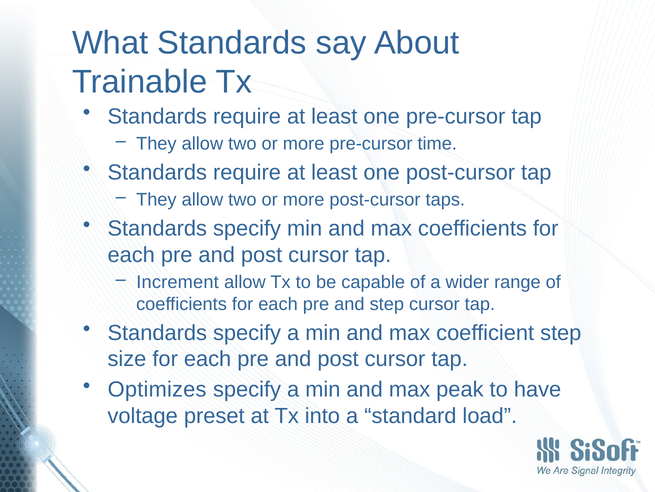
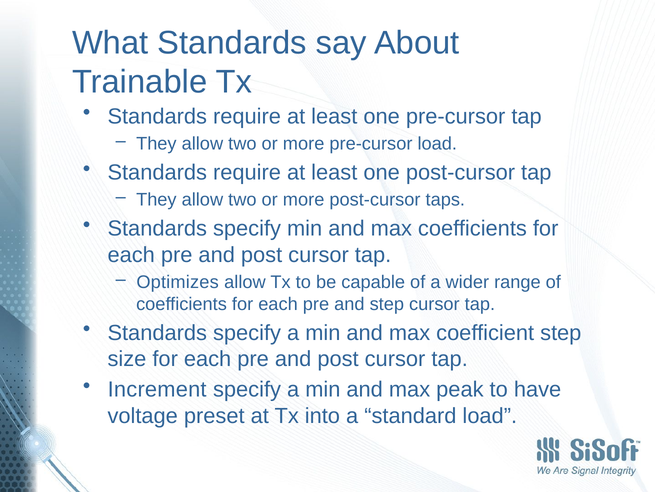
pre-cursor time: time -> load
Increment: Increment -> Optimizes
Optimizes: Optimizes -> Increment
